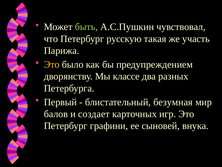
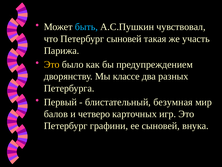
быть colour: light green -> light blue
Петербург русскую: русскую -> сыновей
создает: создает -> четверо
